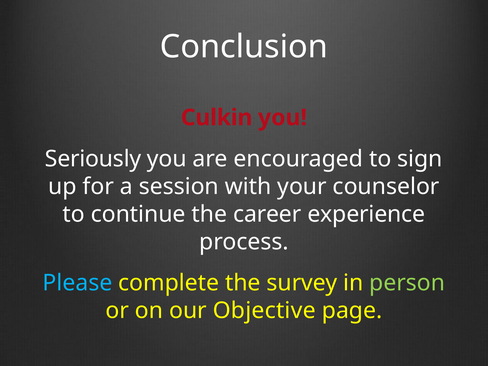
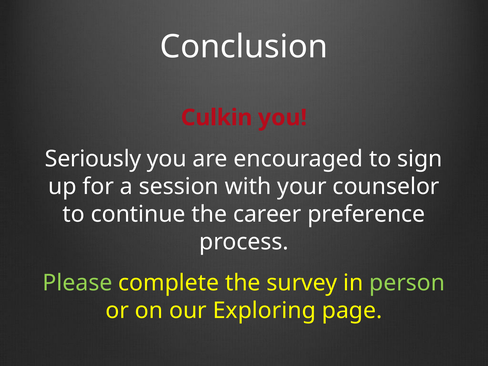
experience: experience -> preference
Please colour: light blue -> light green
Objective: Objective -> Exploring
